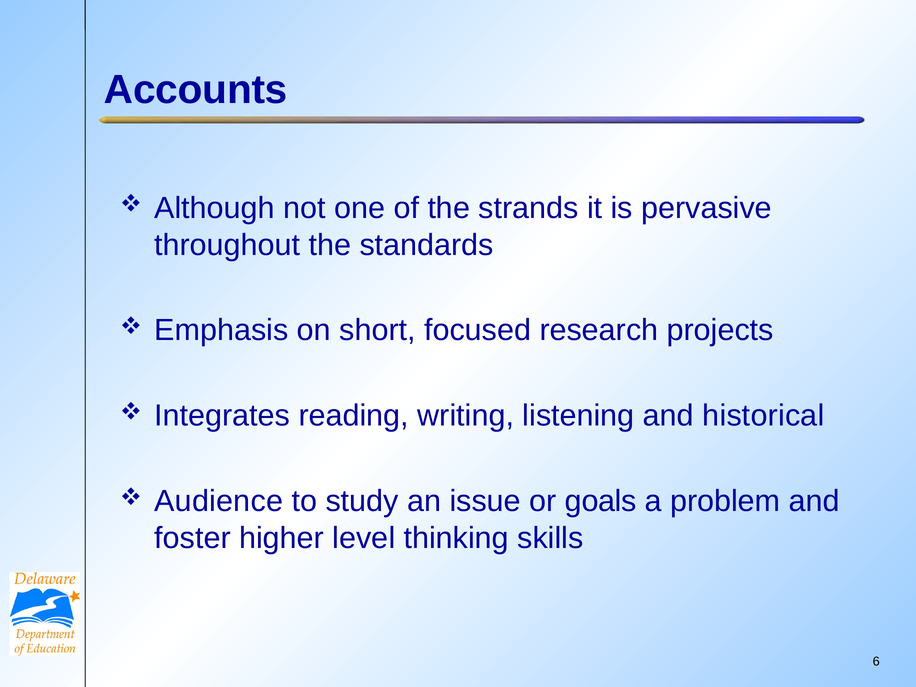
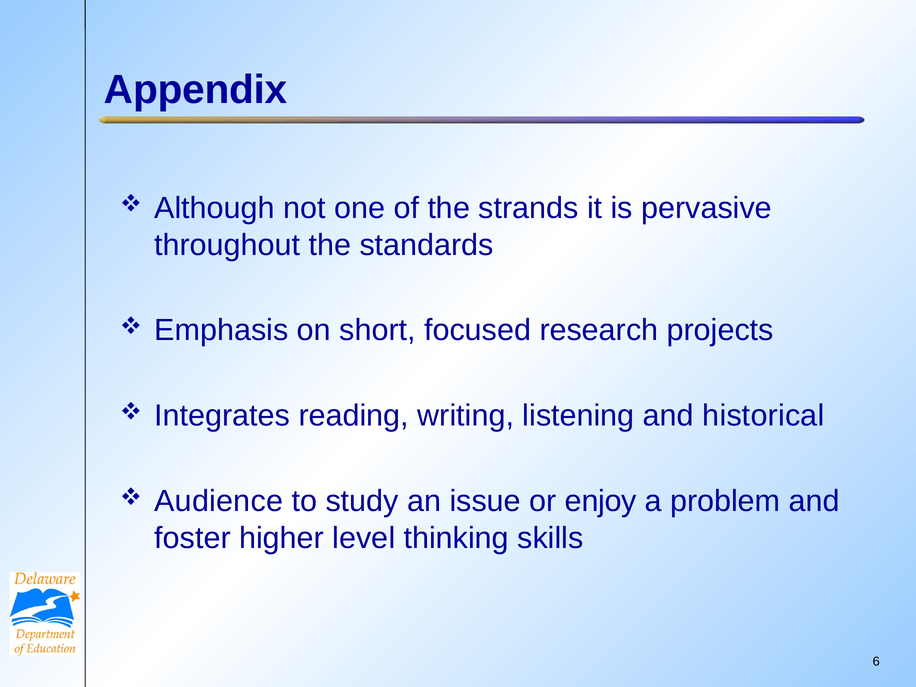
Accounts: Accounts -> Appendix
goals: goals -> enjoy
